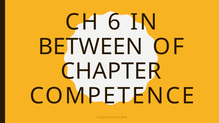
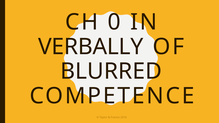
6: 6 -> 0
BETWEEN: BETWEEN -> VERBALLY
CHAPTER: CHAPTER -> BLURRED
